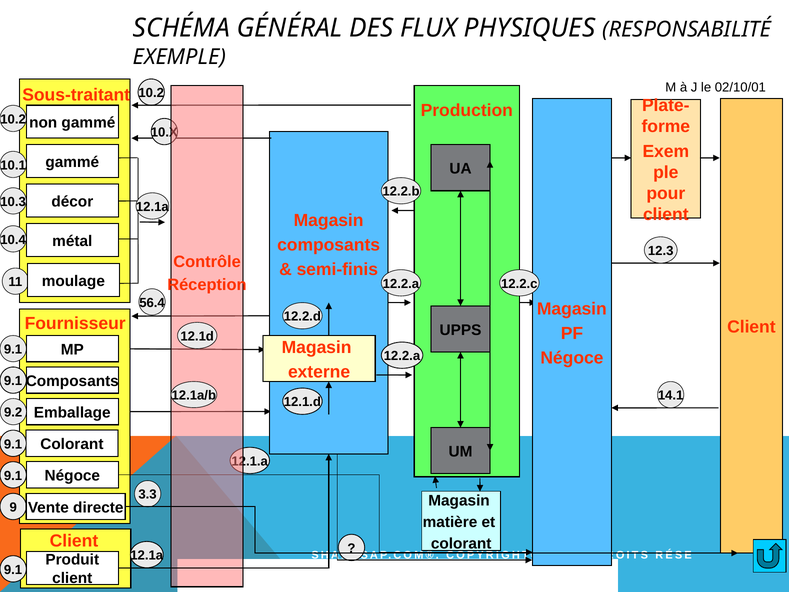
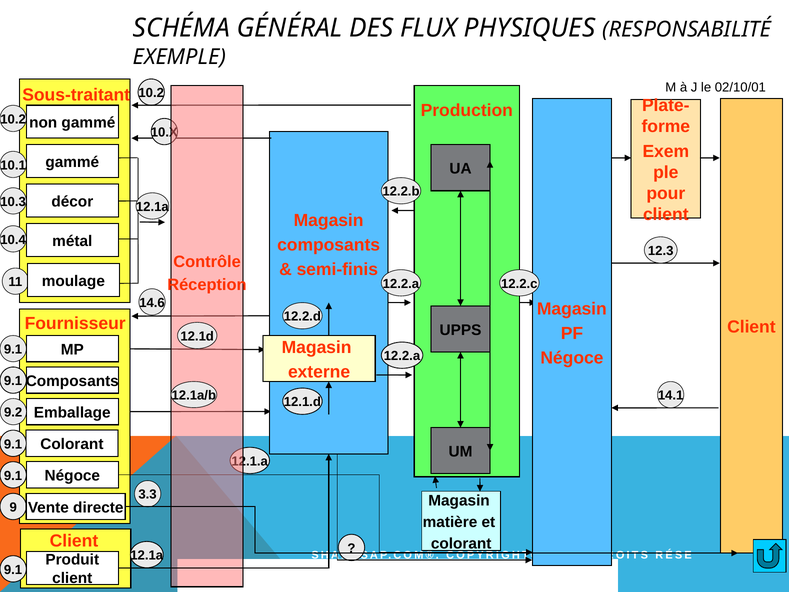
56.4: 56.4 -> 14.6
